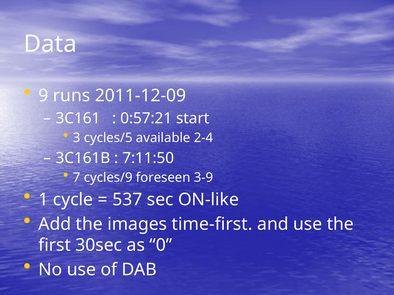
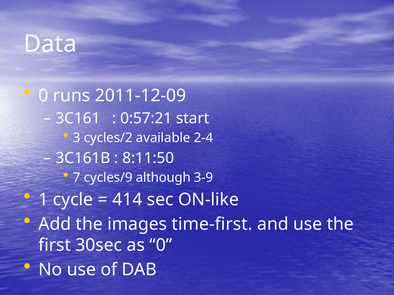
9 at (43, 96): 9 -> 0
cycles/5: cycles/5 -> cycles/2
7:11:50: 7:11:50 -> 8:11:50
foreseen: foreseen -> although
537: 537 -> 414
